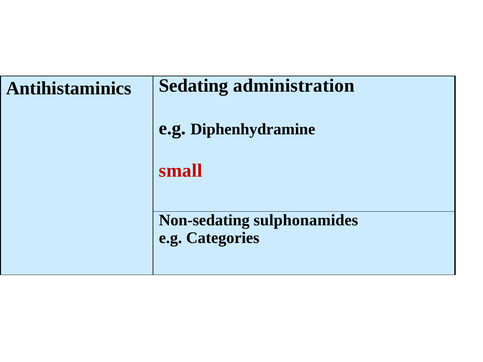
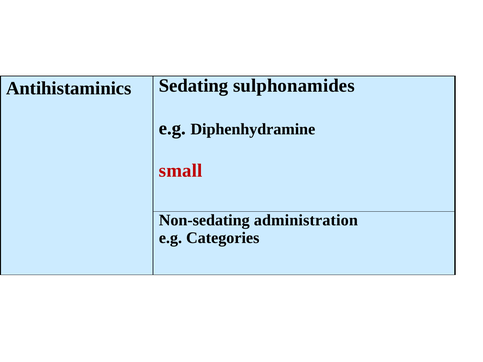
administration: administration -> sulphonamides
sulphonamides: sulphonamides -> administration
